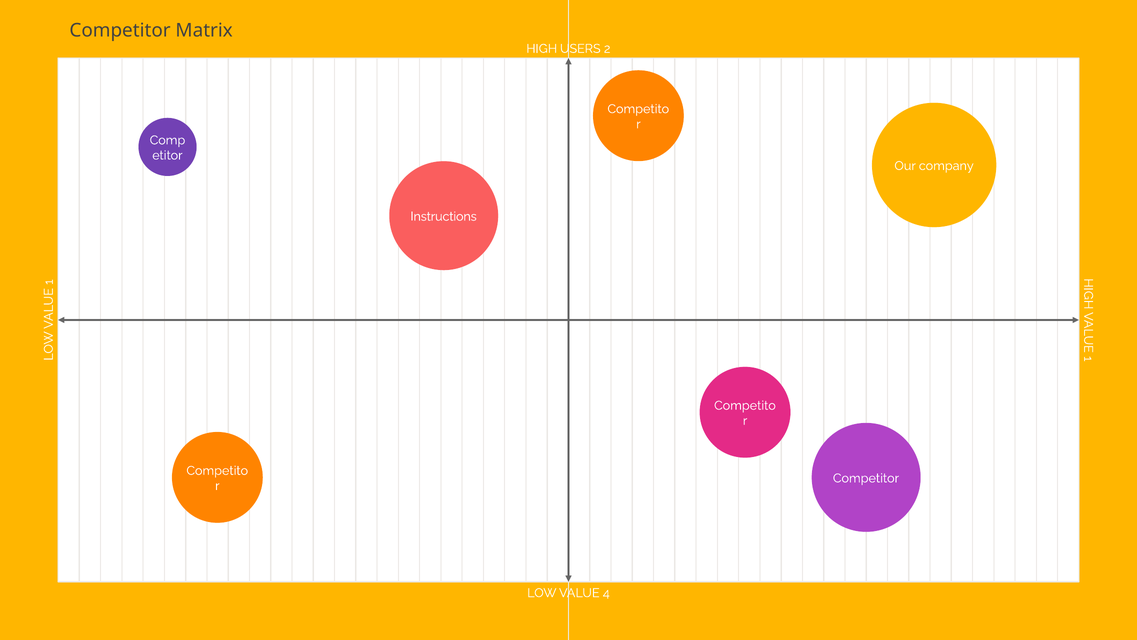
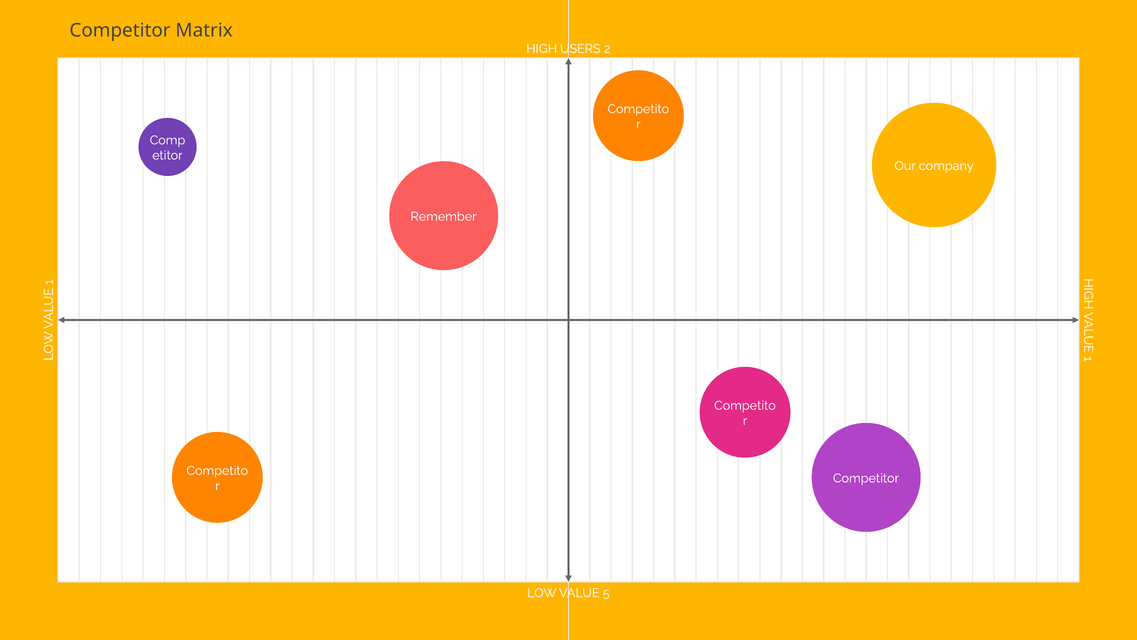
Instructions: Instructions -> Remember
4: 4 -> 5
